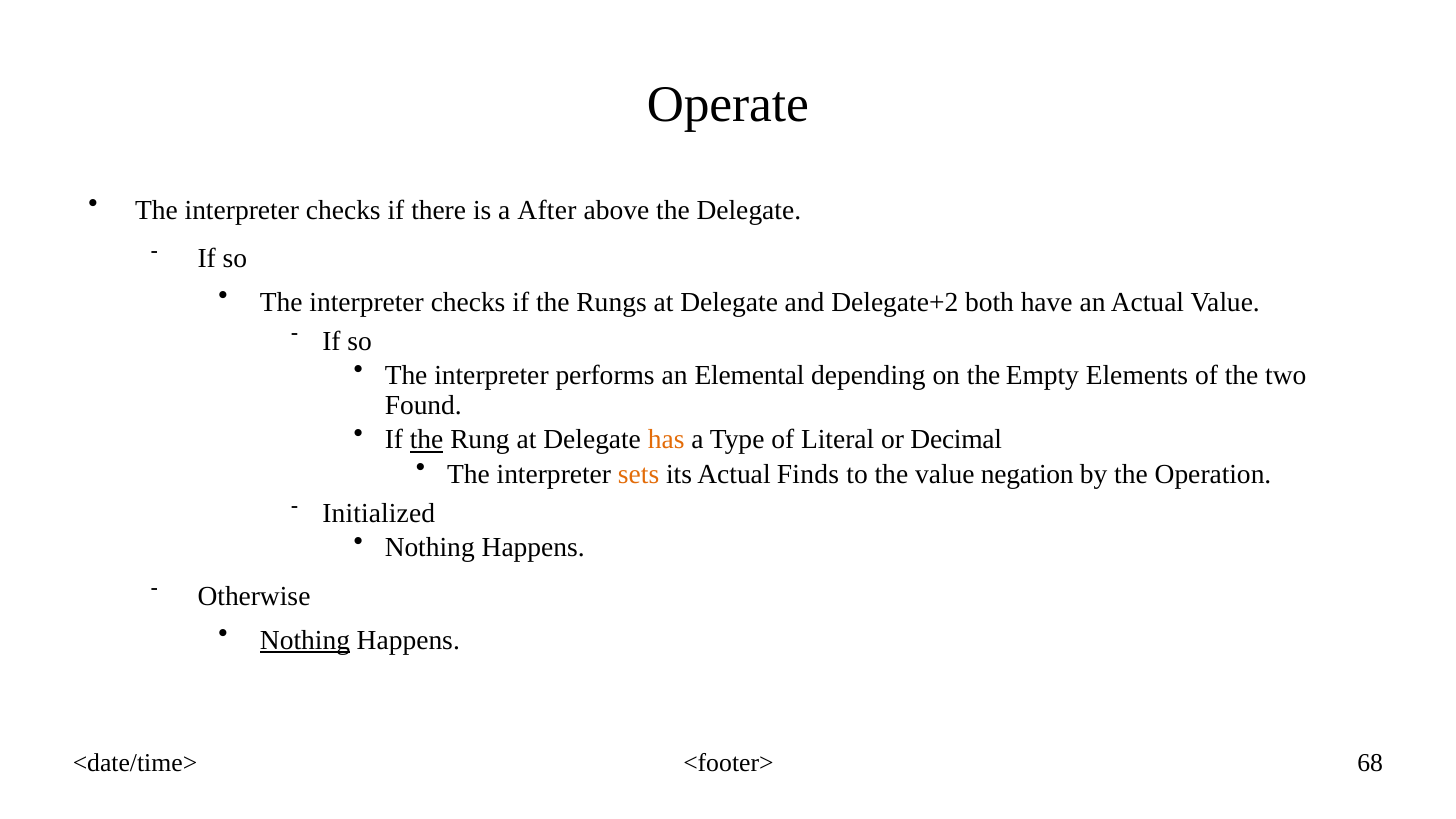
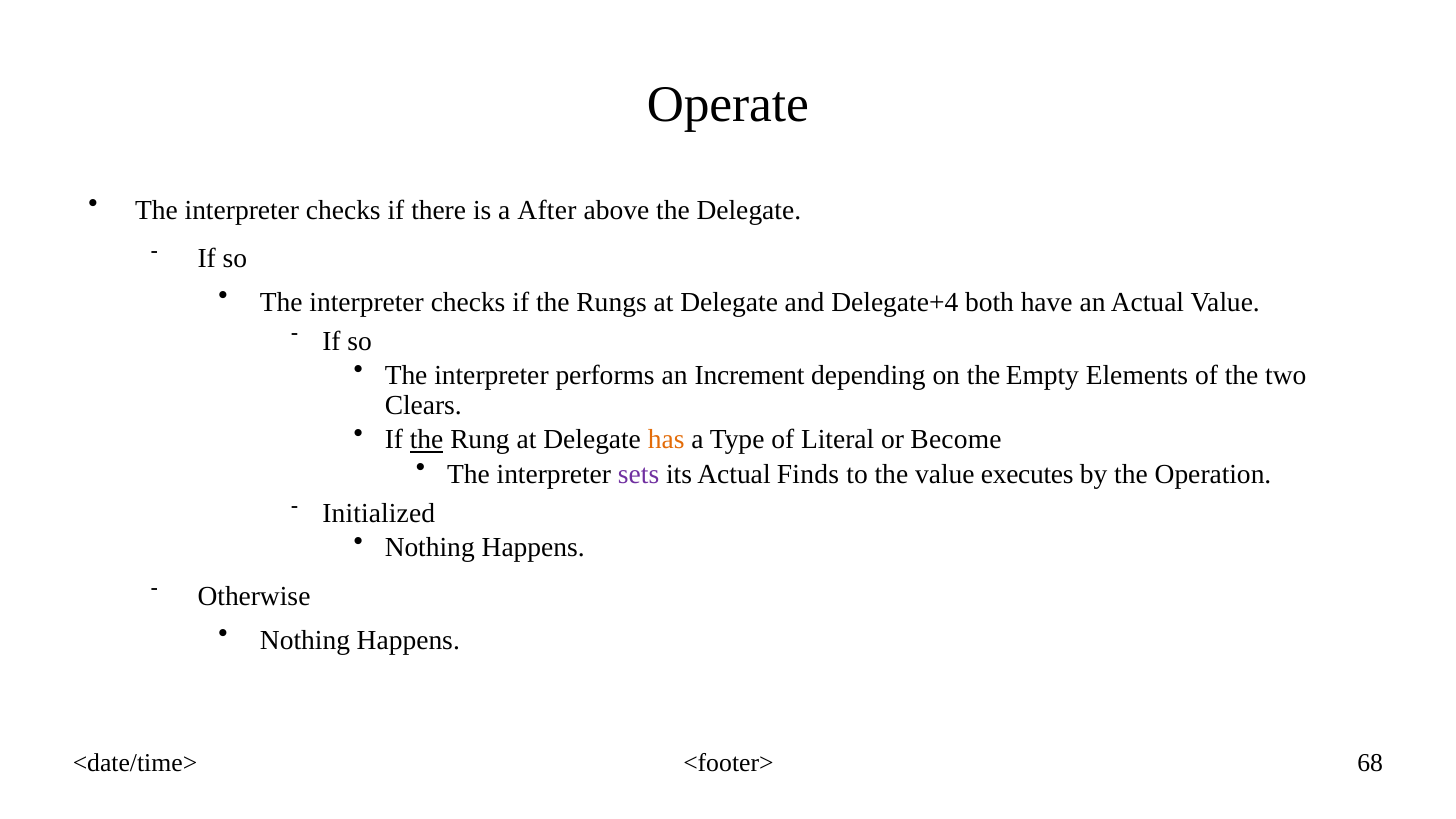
Delegate+2: Delegate+2 -> Delegate+4
Elemental: Elemental -> Increment
Found: Found -> Clears
Decimal: Decimal -> Become
sets colour: orange -> purple
negation: negation -> executes
Nothing at (305, 640) underline: present -> none
